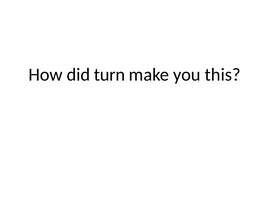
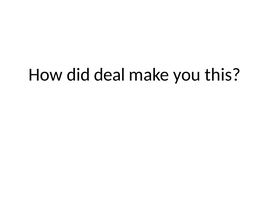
turn: turn -> deal
